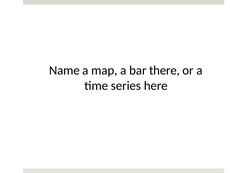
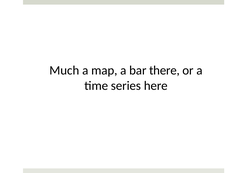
Name: Name -> Much
